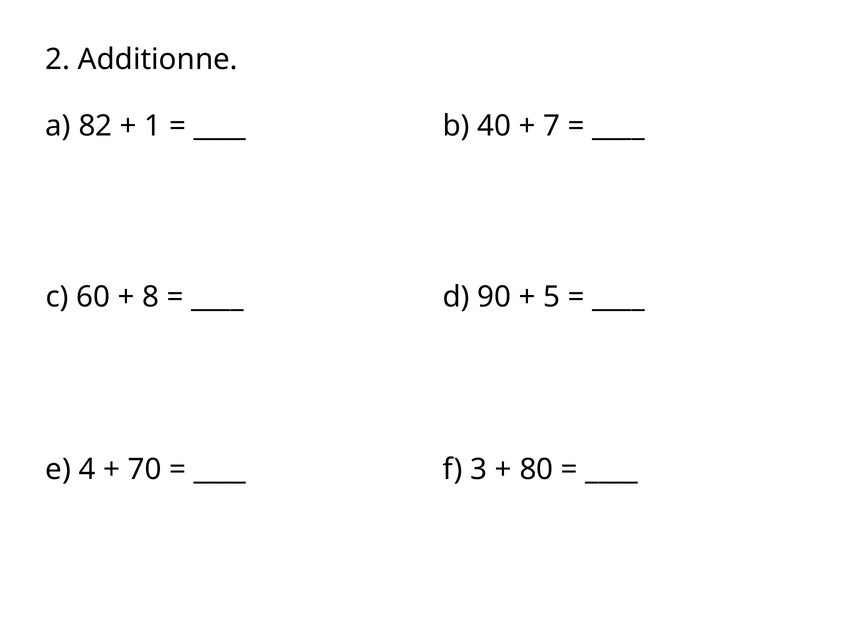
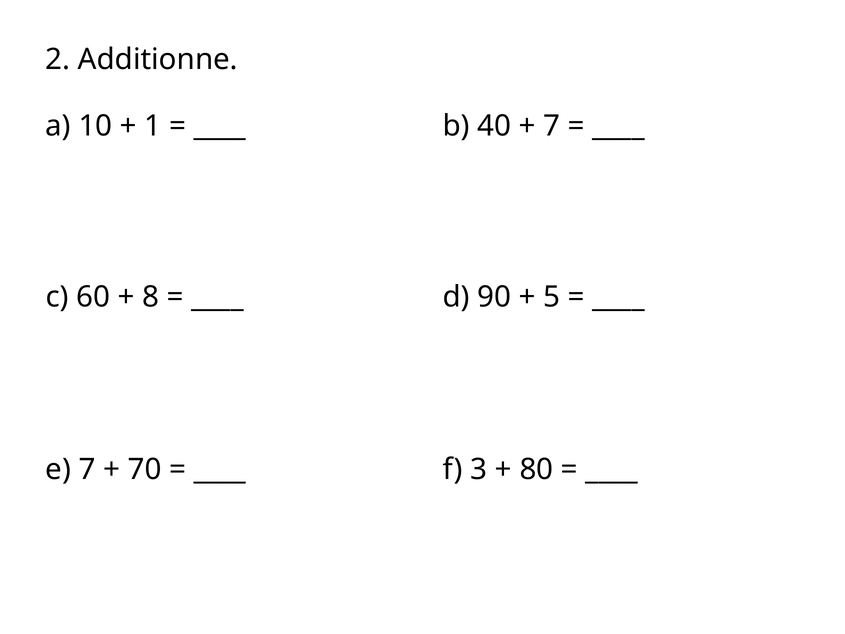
82: 82 -> 10
e 4: 4 -> 7
